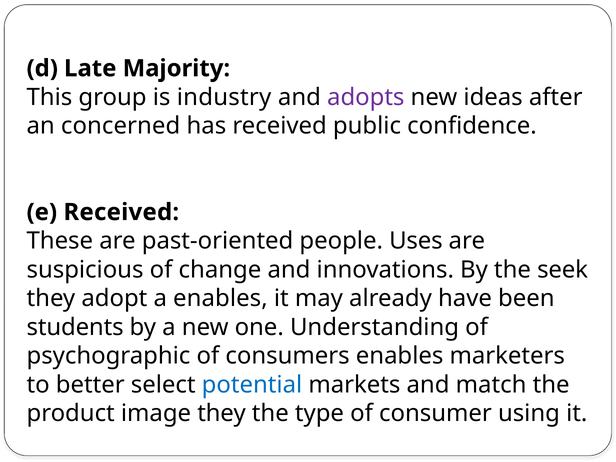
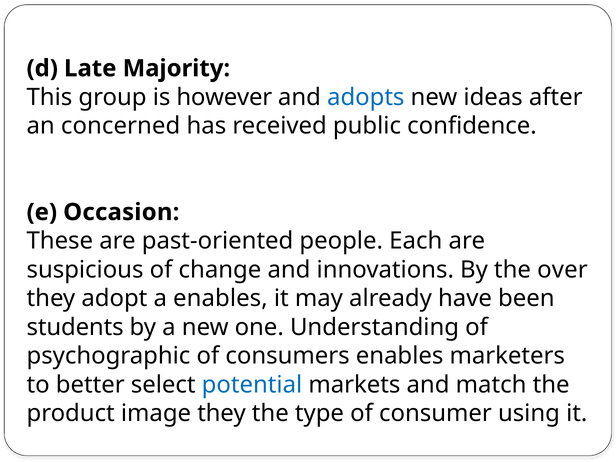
industry: industry -> however
adopts colour: purple -> blue
e Received: Received -> Occasion
Uses: Uses -> Each
seek: seek -> over
